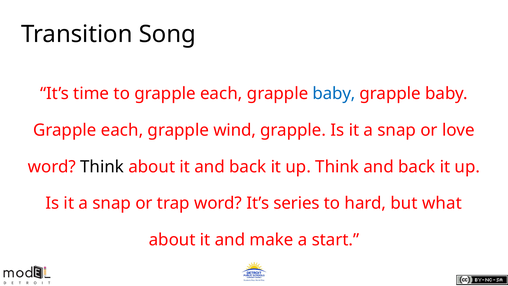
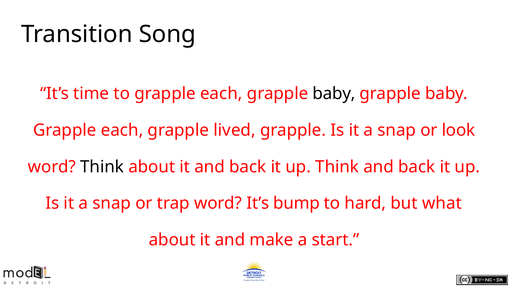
baby at (334, 94) colour: blue -> black
wind: wind -> lived
love: love -> look
series: series -> bump
